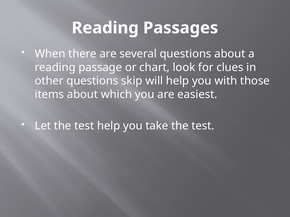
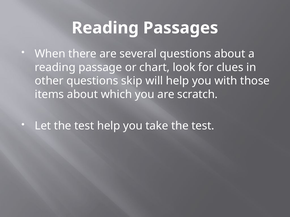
easiest: easiest -> scratch
